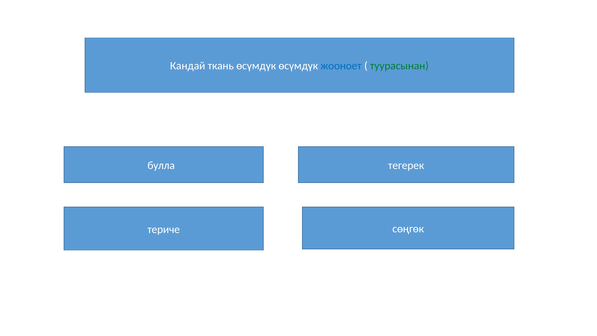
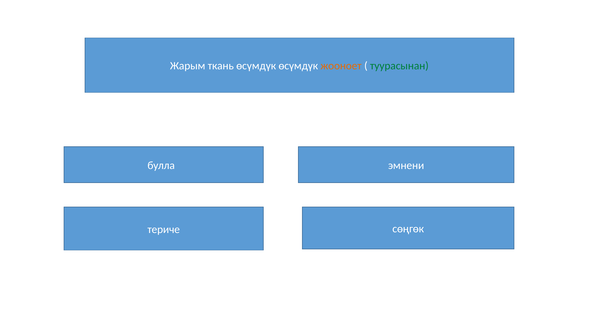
Кандай: Кандай -> Жарым
жооноет colour: blue -> orange
тегерек: тегерек -> эмнени
